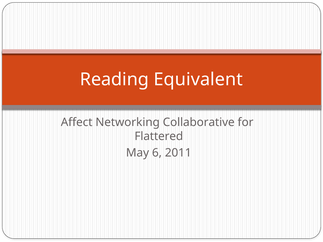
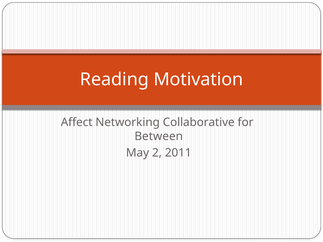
Equivalent: Equivalent -> Motivation
Flattered: Flattered -> Between
6: 6 -> 2
